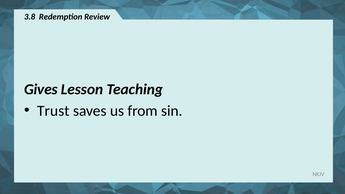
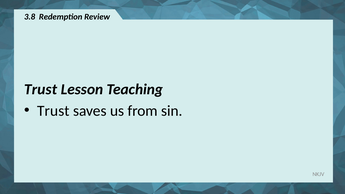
Gives at (41, 90): Gives -> Trust
